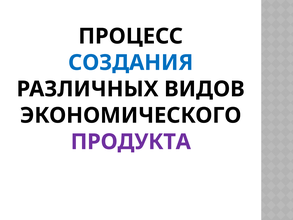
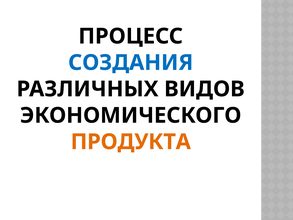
ПРОДУКТА colour: purple -> orange
